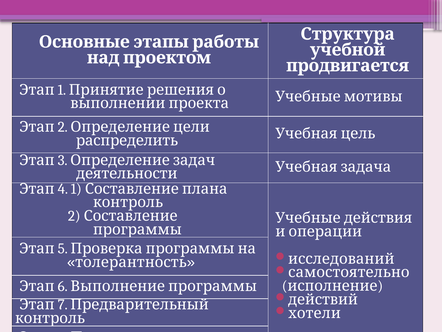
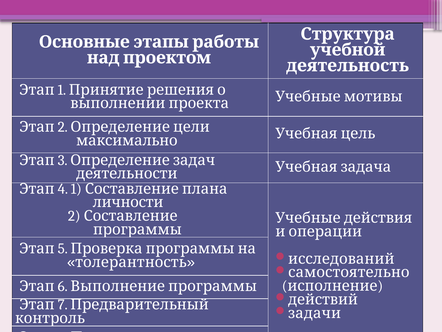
продвигается: продвигается -> деятельность
распределить: распределить -> максимально
контроль at (128, 202): контроль -> личности
хотели: хотели -> задачи
